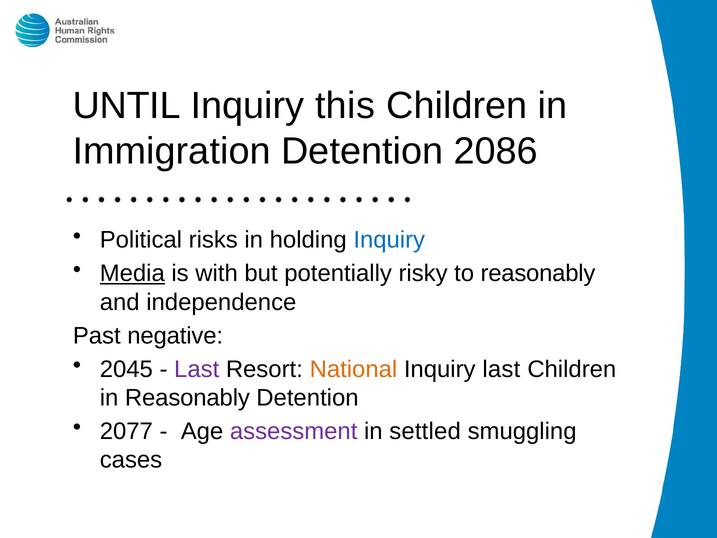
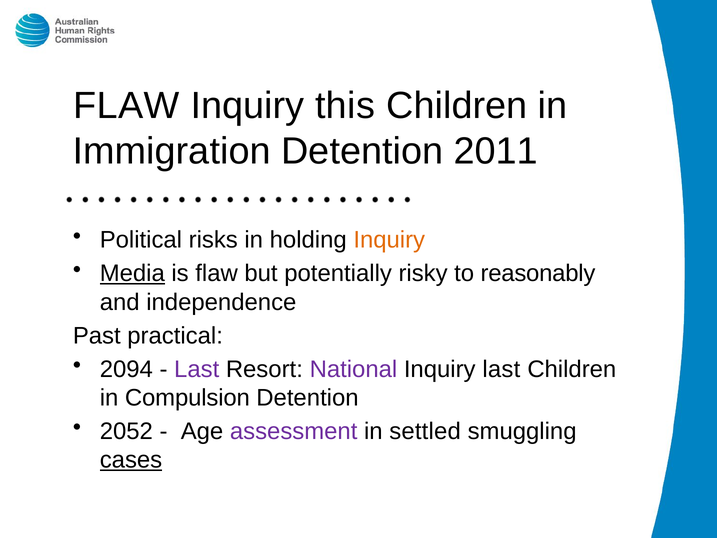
UNTIL at (127, 106): UNTIL -> FLAW
2086: 2086 -> 2011
Inquiry at (389, 240) colour: blue -> orange
is with: with -> flaw
negative: negative -> practical
2045: 2045 -> 2094
National colour: orange -> purple
in Reasonably: Reasonably -> Compulsion
2077: 2077 -> 2052
cases underline: none -> present
